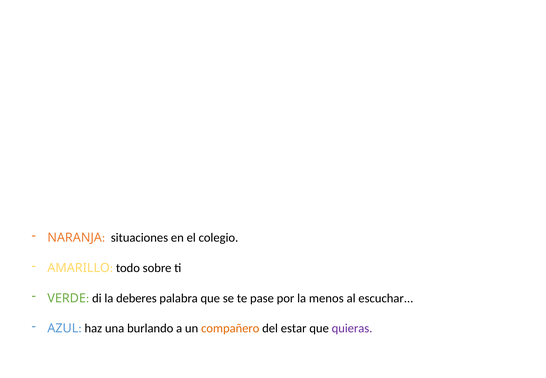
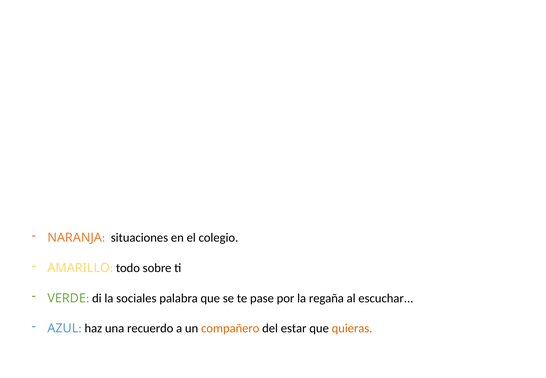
deberes: deberes -> sociales
menos: menos -> regaña
burlando: burlando -> recuerdo
quieras colour: purple -> orange
